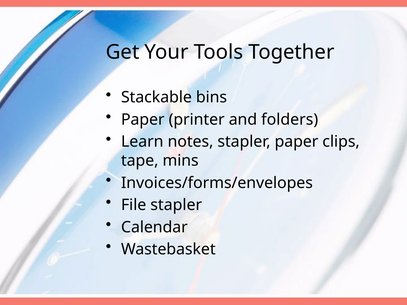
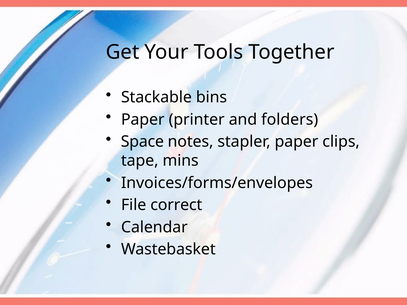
Learn: Learn -> Space
File stapler: stapler -> correct
